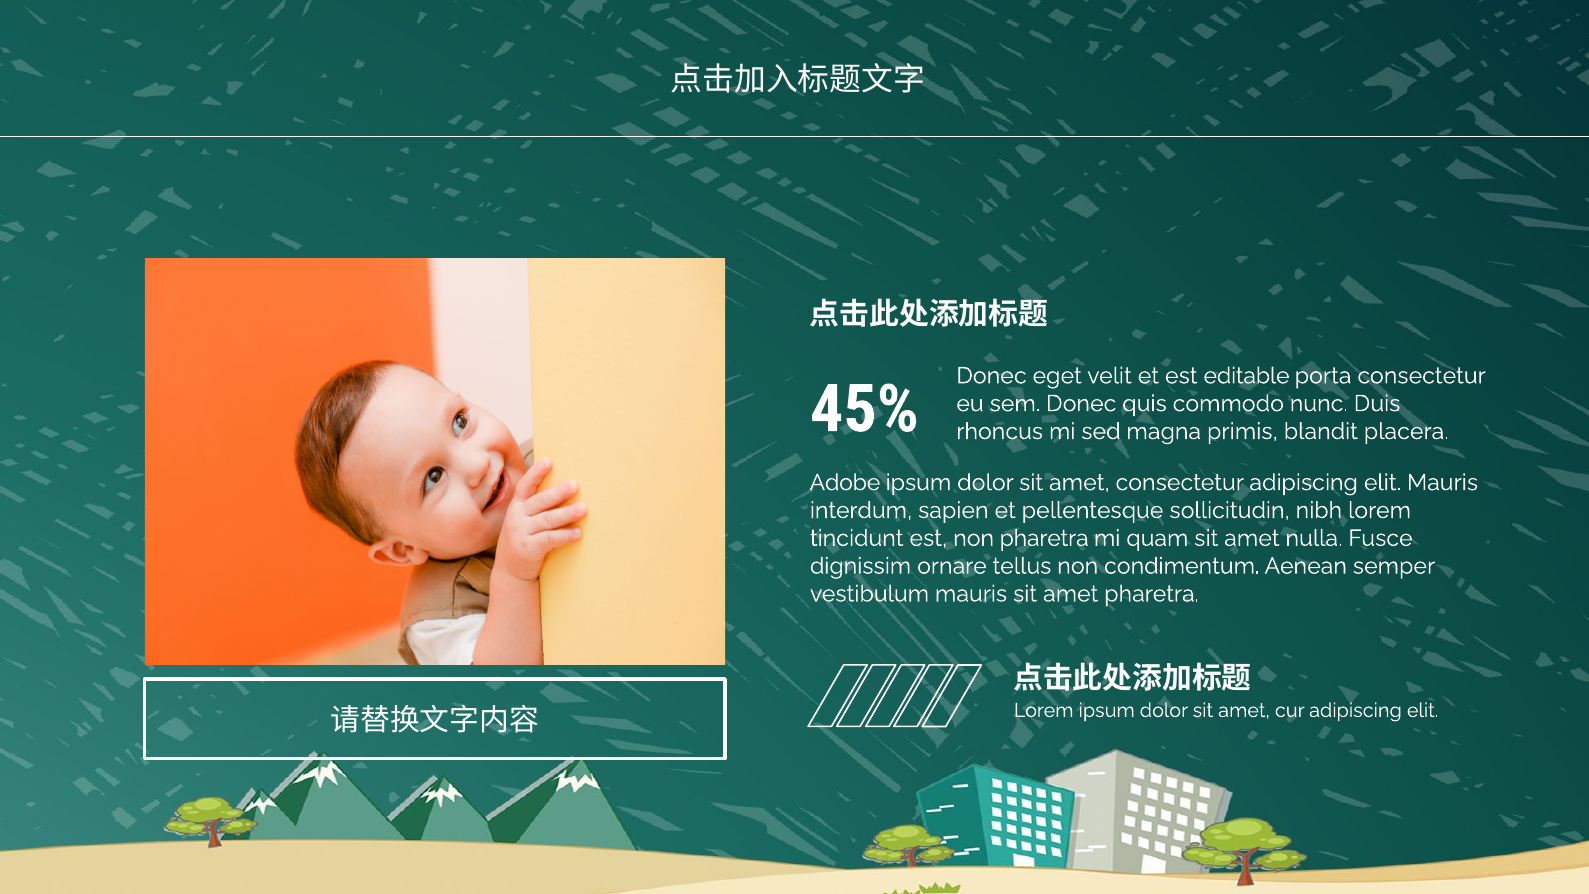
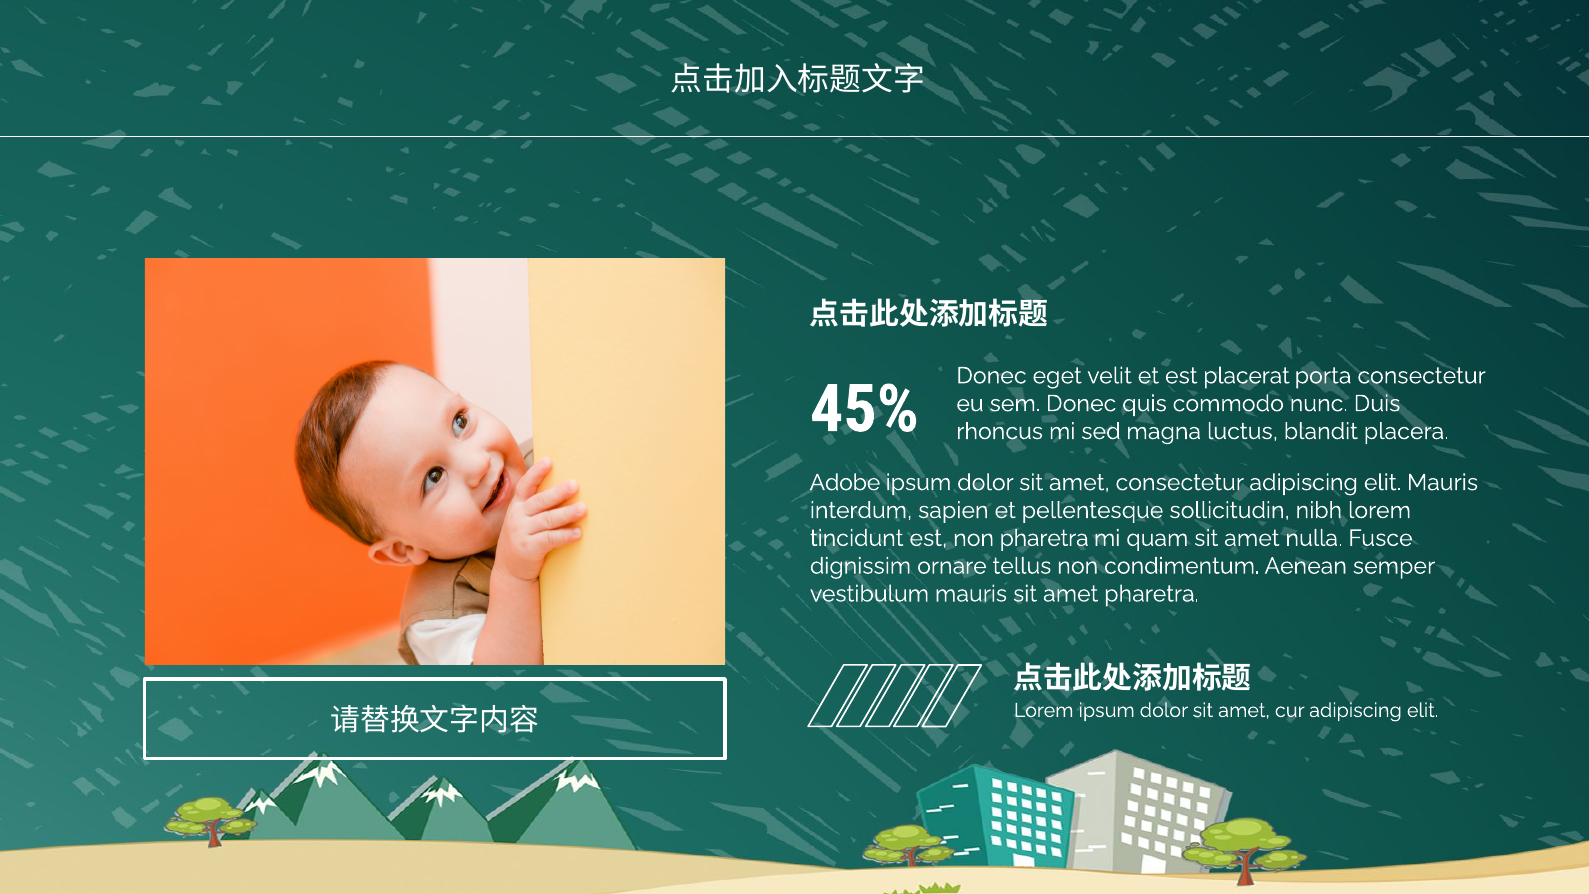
editable: editable -> placerat
primis: primis -> luctus
